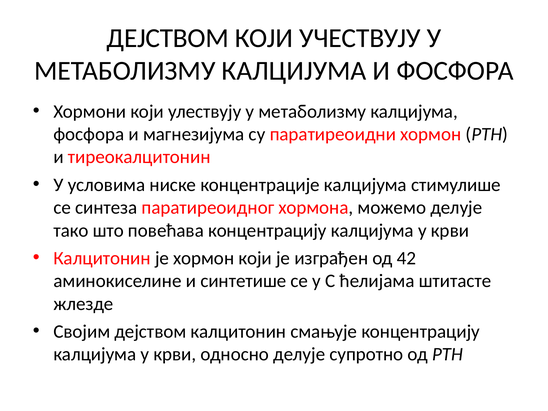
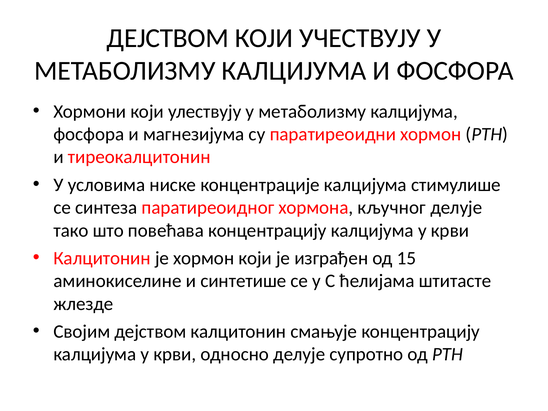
можемо: можемо -> кључног
42: 42 -> 15
